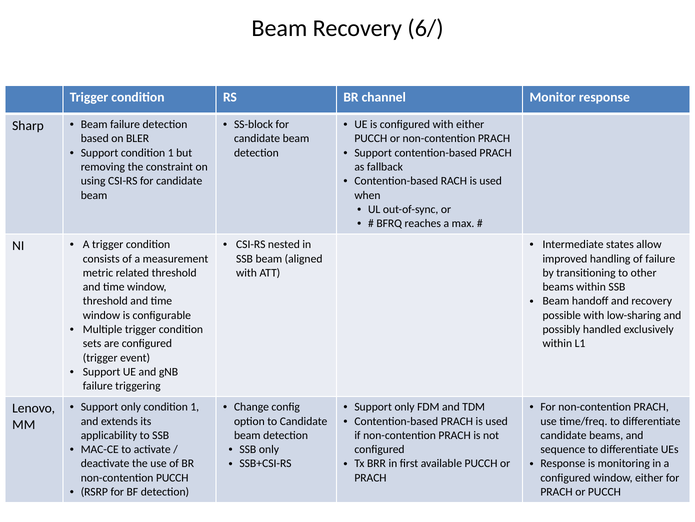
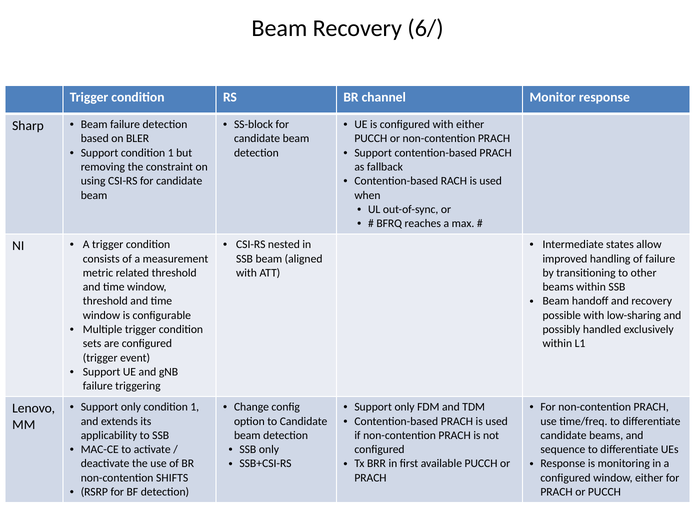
non-contention PUCCH: PUCCH -> SHIFTS
